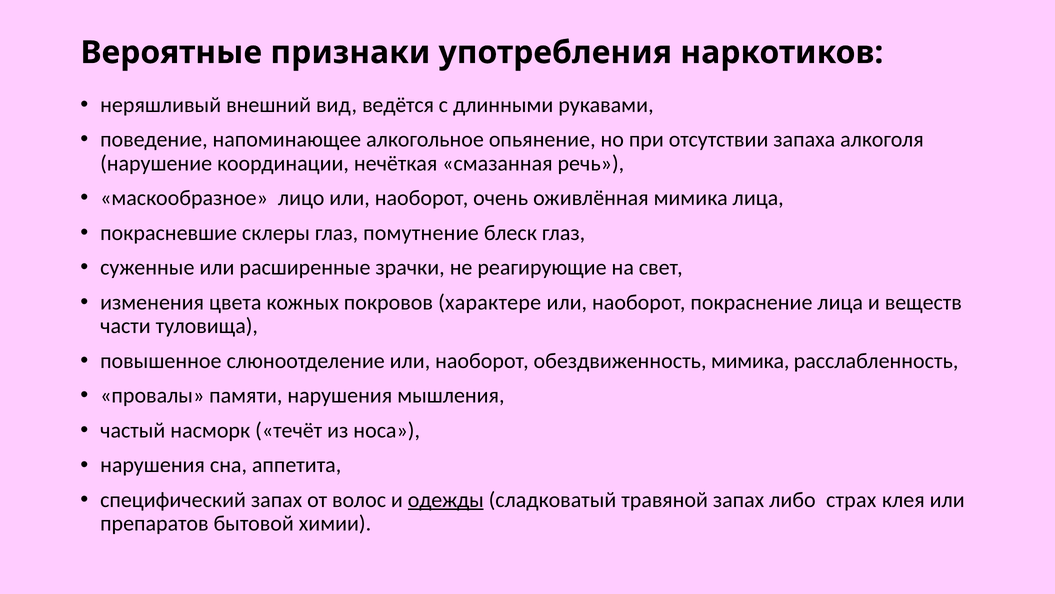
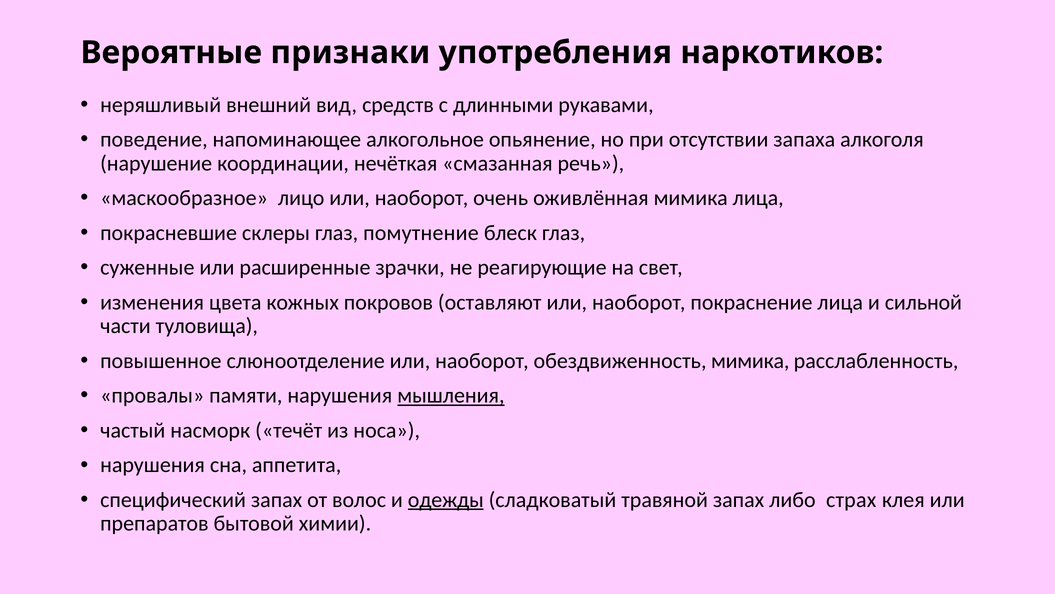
ведётся: ведётся -> средств
характере: характере -> оставляют
веществ: веществ -> сильной
мышления underline: none -> present
